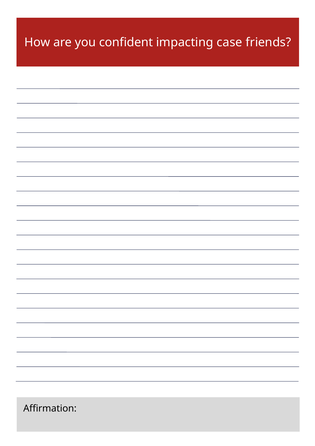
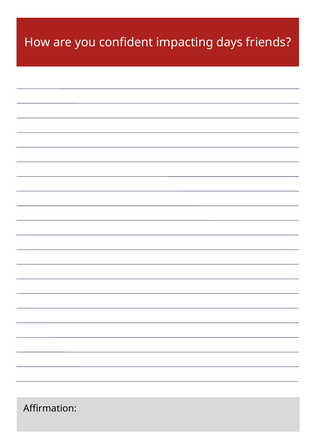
case: case -> days
